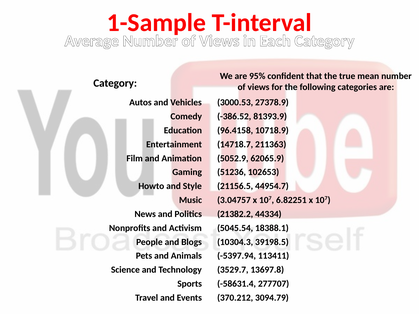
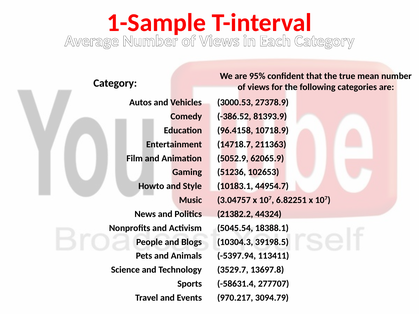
21156.5: 21156.5 -> 10183.1
44334: 44334 -> 44324
370.212: 370.212 -> 970.217
